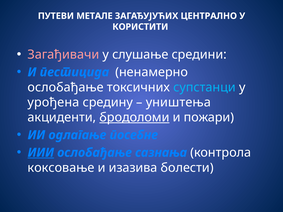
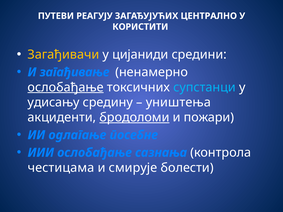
МЕТАЛЕ: МЕТАЛЕ -> РЕАГУЈУ
Загађивачи colour: pink -> yellow
слушање: слушање -> цијаниди
пестицида: пестицида -> загађивање
ослобађање at (66, 87) underline: none -> present
урођена: урођена -> удисању
ИИИ underline: present -> none
коксовање: коксовање -> честицама
изазива: изазива -> смирује
